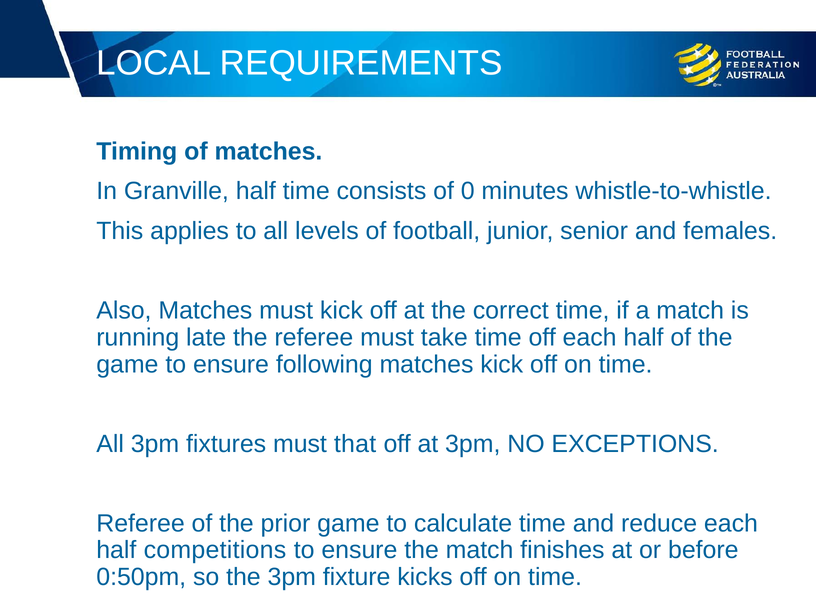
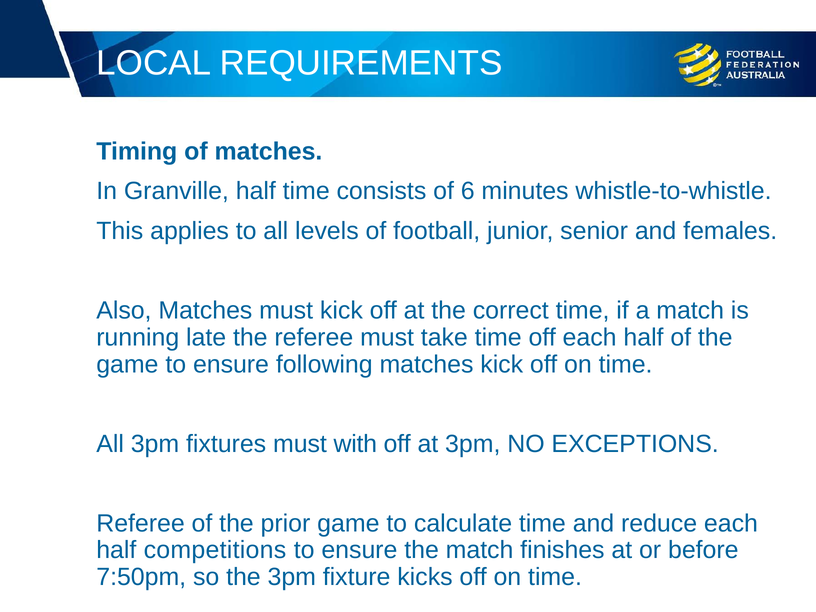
0: 0 -> 6
that: that -> with
0:50pm: 0:50pm -> 7:50pm
